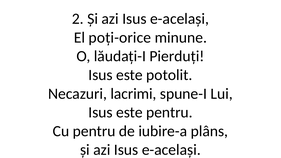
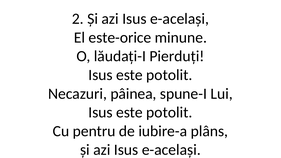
poți-orice: poți-orice -> este-orice
lacrimi: lacrimi -> pâinea
pentru at (169, 112): pentru -> potolit
